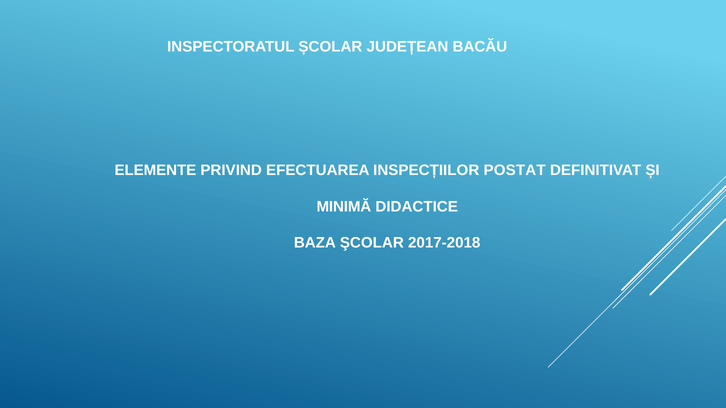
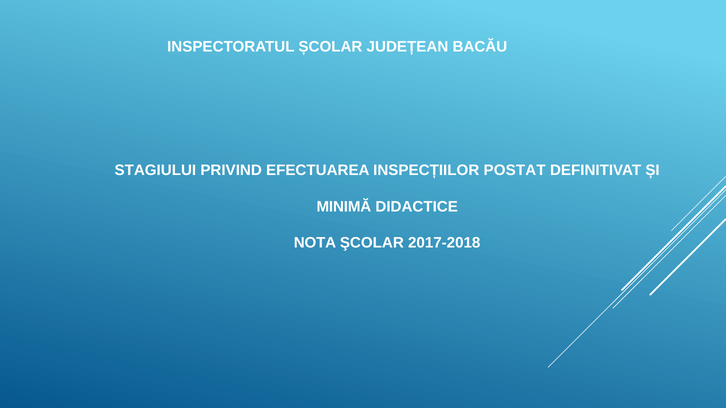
ELEMENTE: ELEMENTE -> STAGIULUI
BAZA: BAZA -> NOTA
